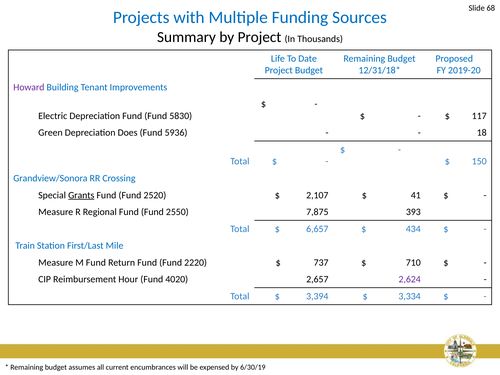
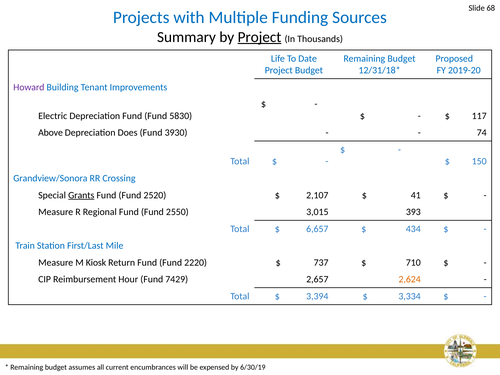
Project at (260, 37) underline: none -> present
Green: Green -> Above
5936: 5936 -> 3930
18: 18 -> 74
7,875: 7,875 -> 3,015
M Fund: Fund -> Kiosk
4020: 4020 -> 7429
2,624 colour: purple -> orange
